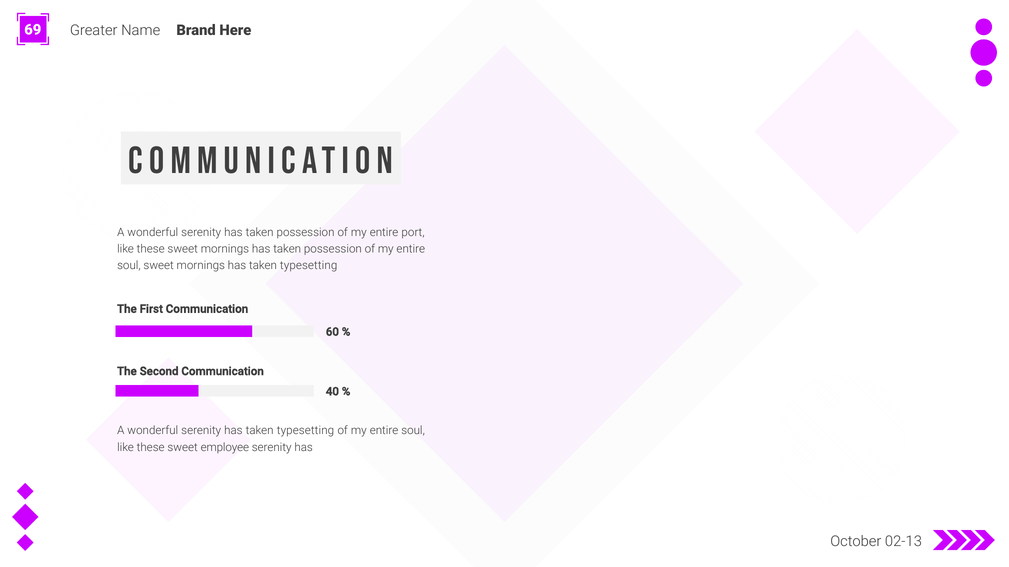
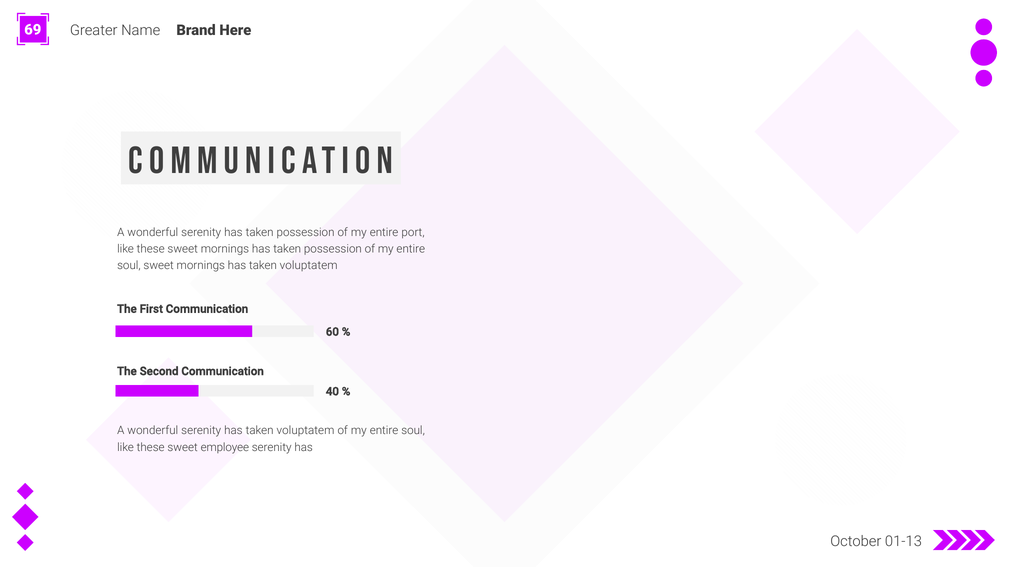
mornings has taken typesetting: typesetting -> voluptatem
serenity has taken typesetting: typesetting -> voluptatem
02-13: 02-13 -> 01-13
